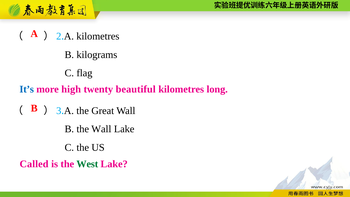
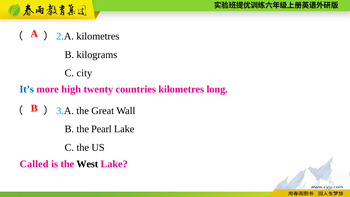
flag: flag -> city
beautiful: beautiful -> countries
the Wall: Wall -> Pearl
West colour: green -> black
